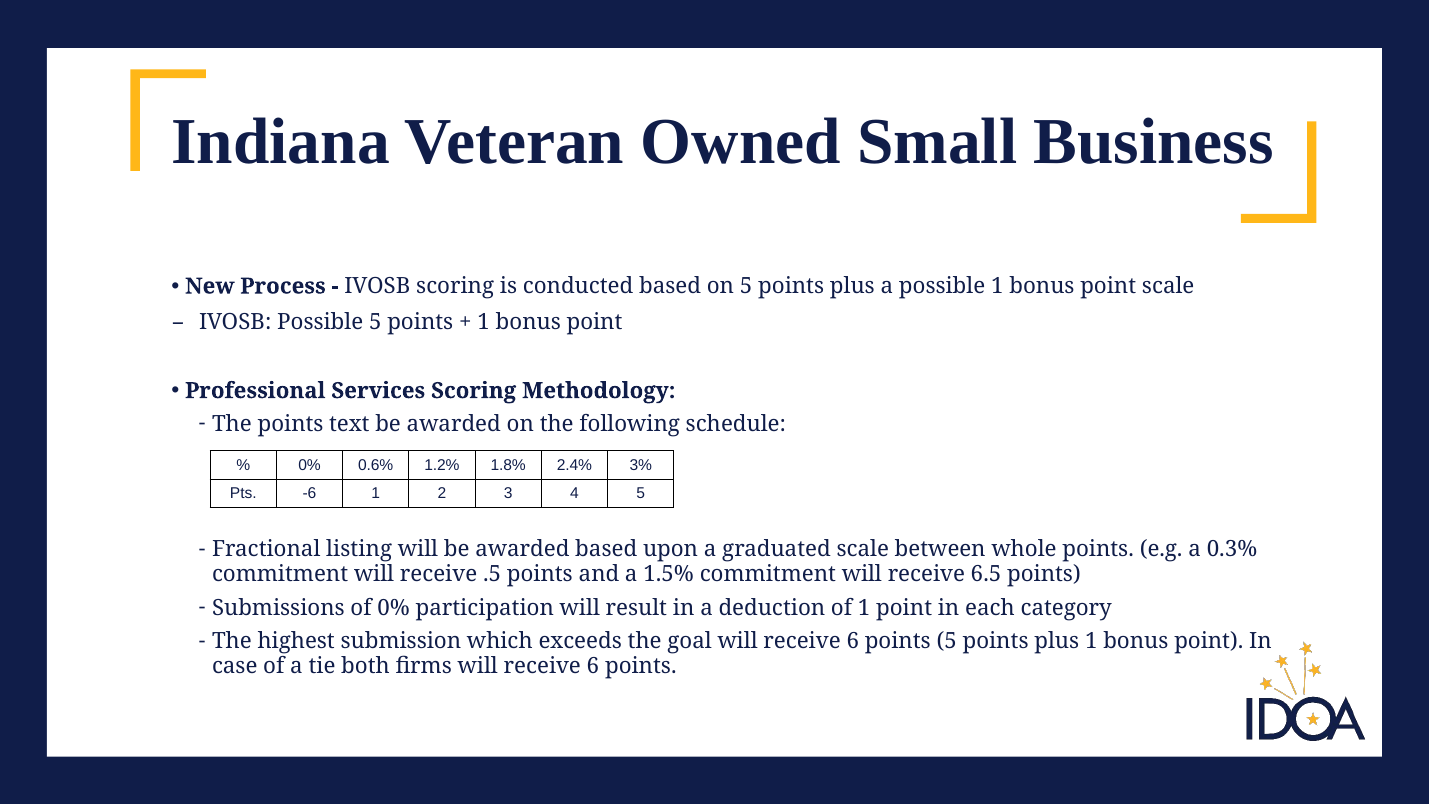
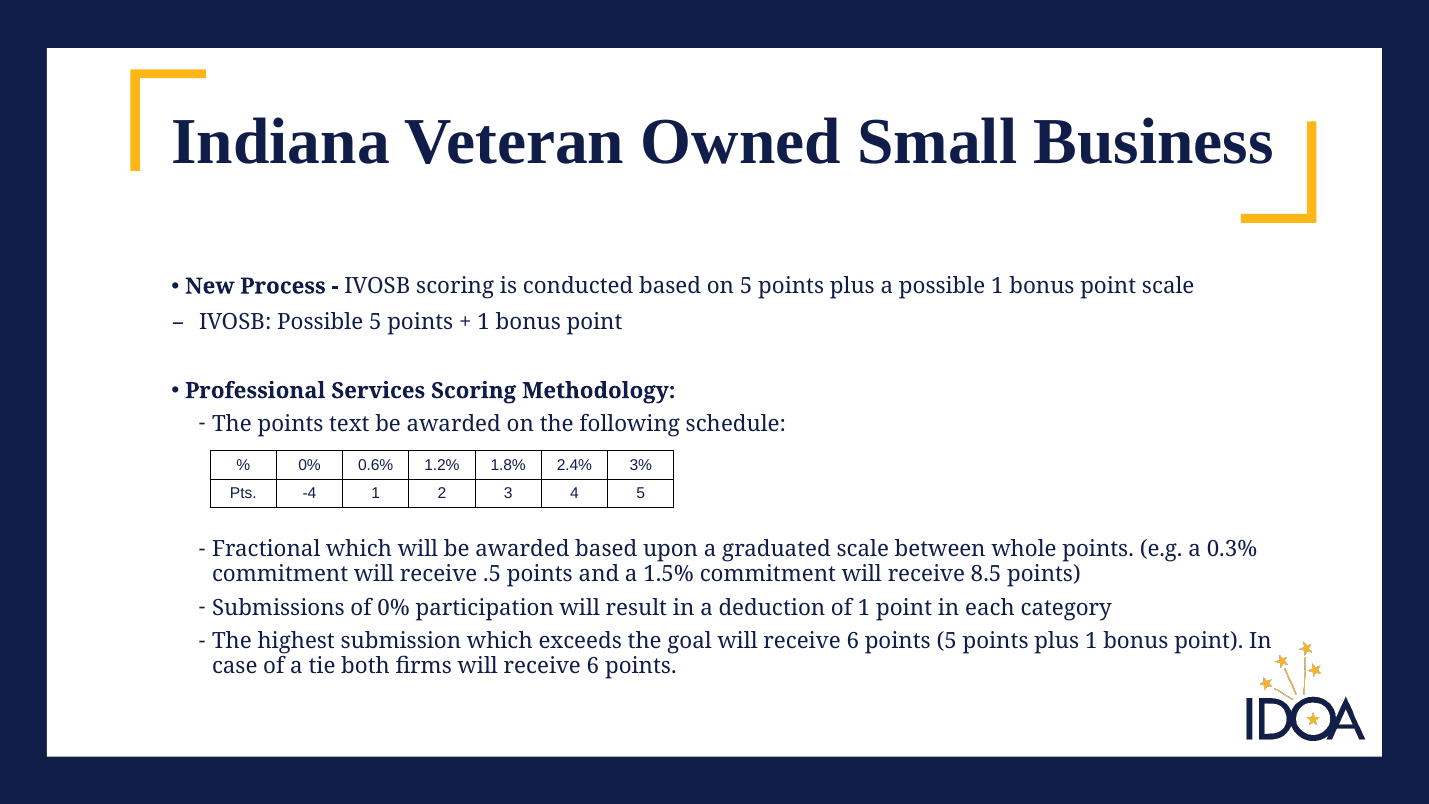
-6: -6 -> -4
Fractional listing: listing -> which
6.5: 6.5 -> 8.5
